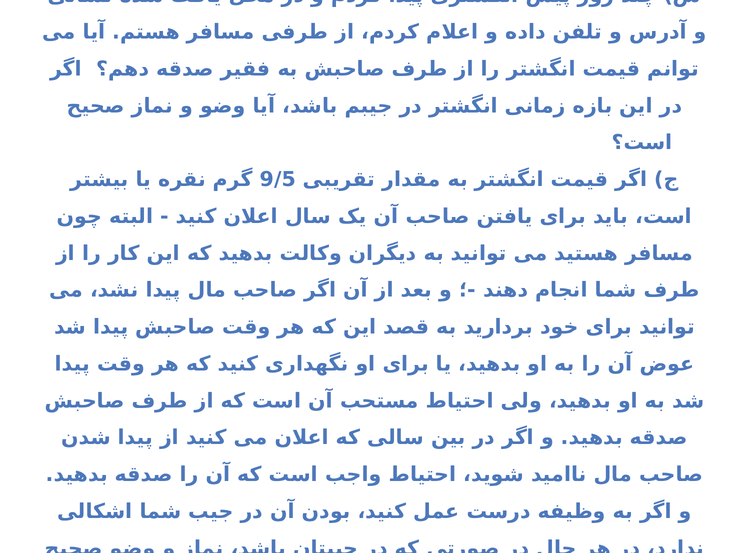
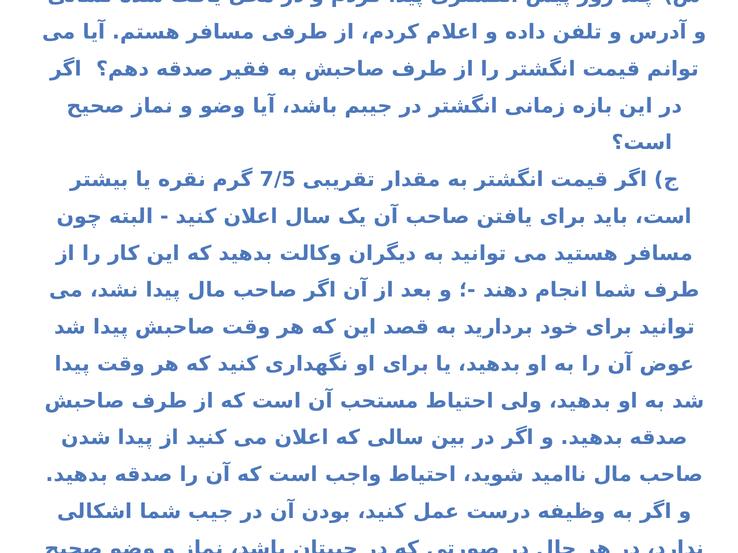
9/5: 9/5 -> 7/5
